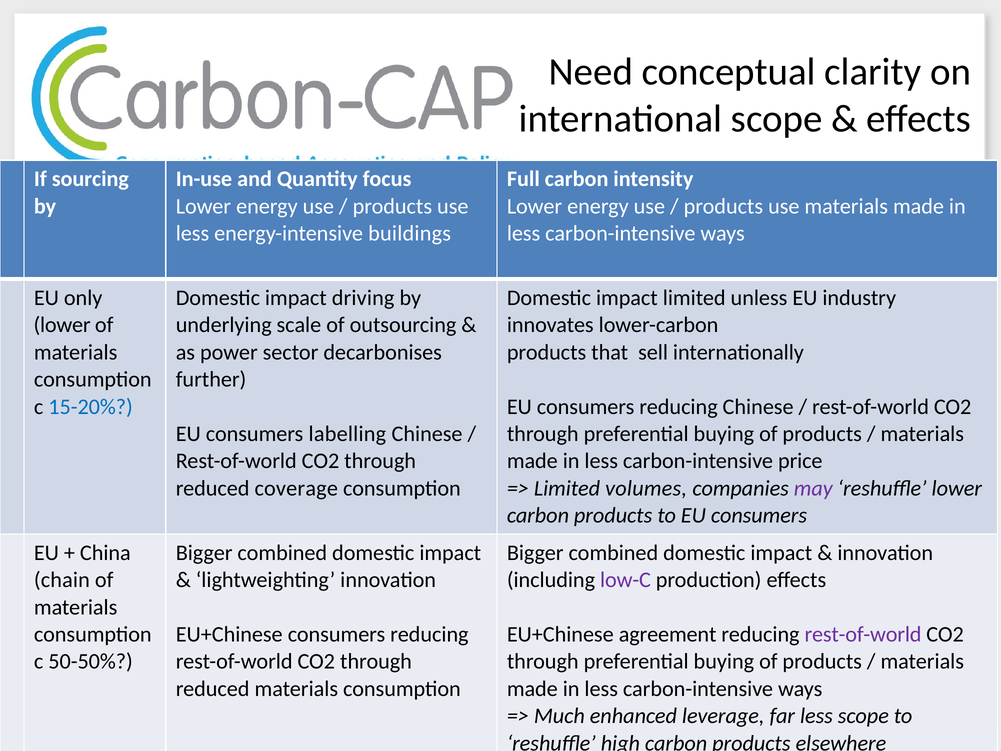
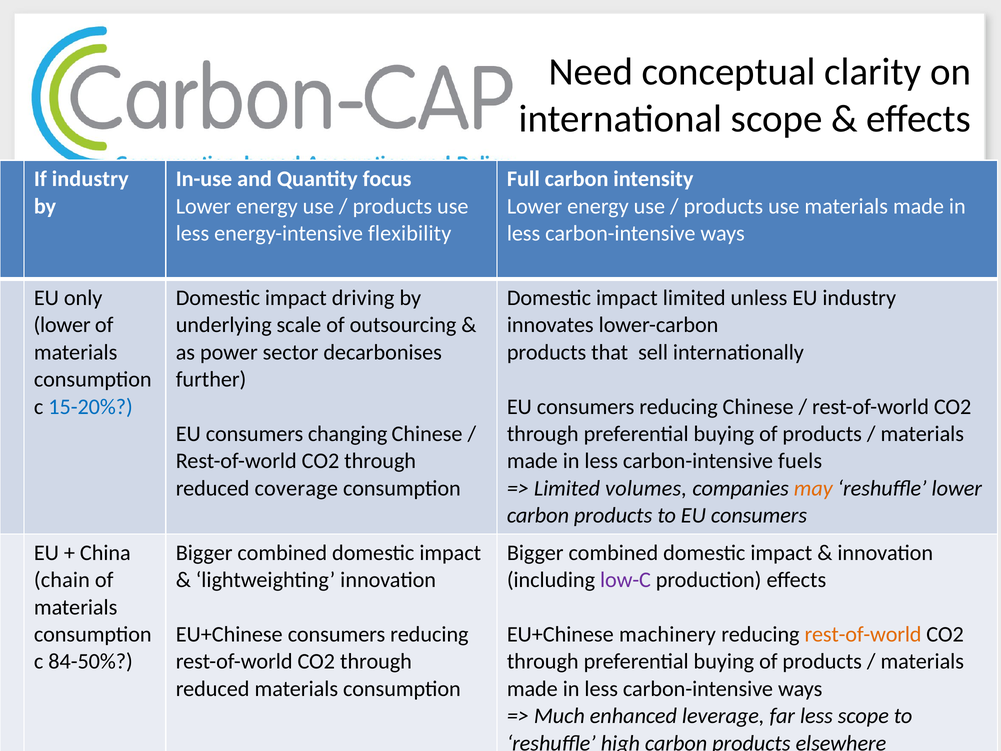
If sourcing: sourcing -> industry
buildings: buildings -> flexibility
labelling: labelling -> changing
price: price -> fuels
may colour: purple -> orange
agreement: agreement -> machinery
rest-of-world at (863, 634) colour: purple -> orange
50-50%: 50-50% -> 84-50%
